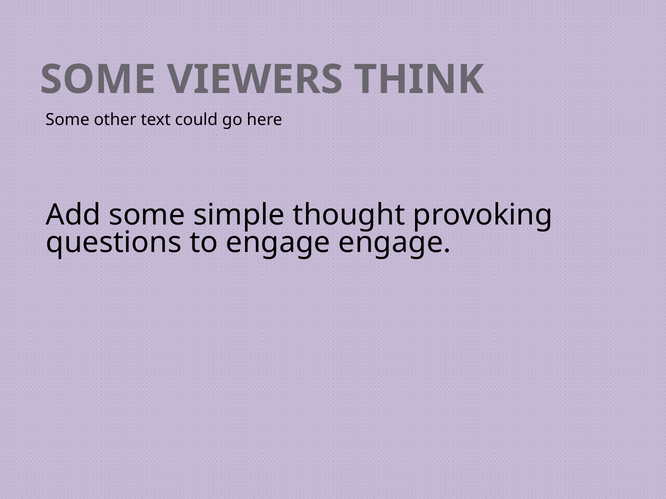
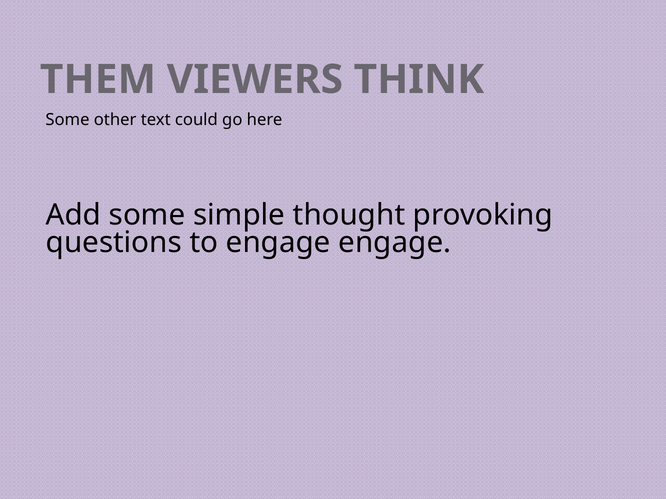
SOME at (98, 80): SOME -> THEM
